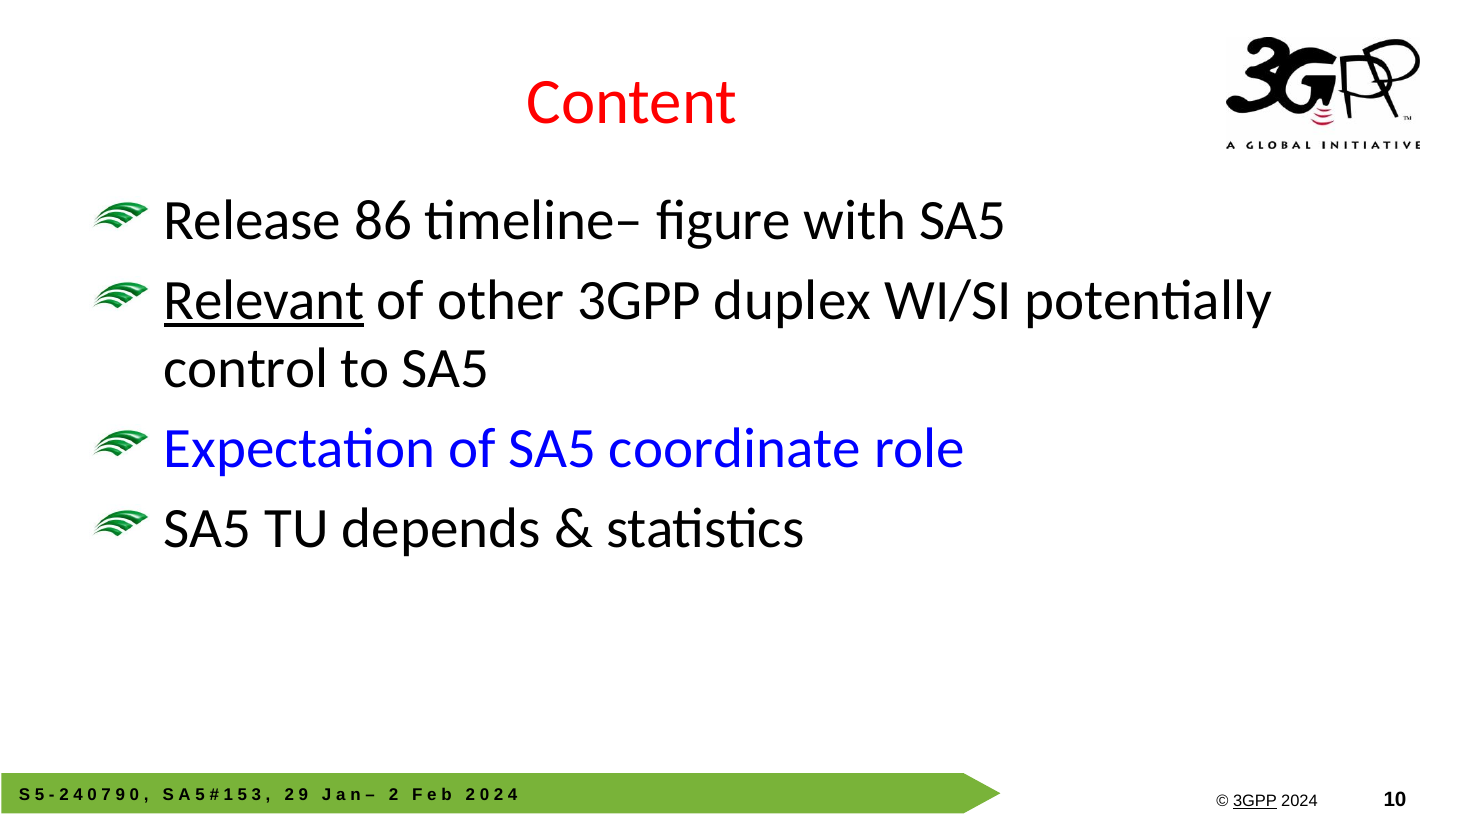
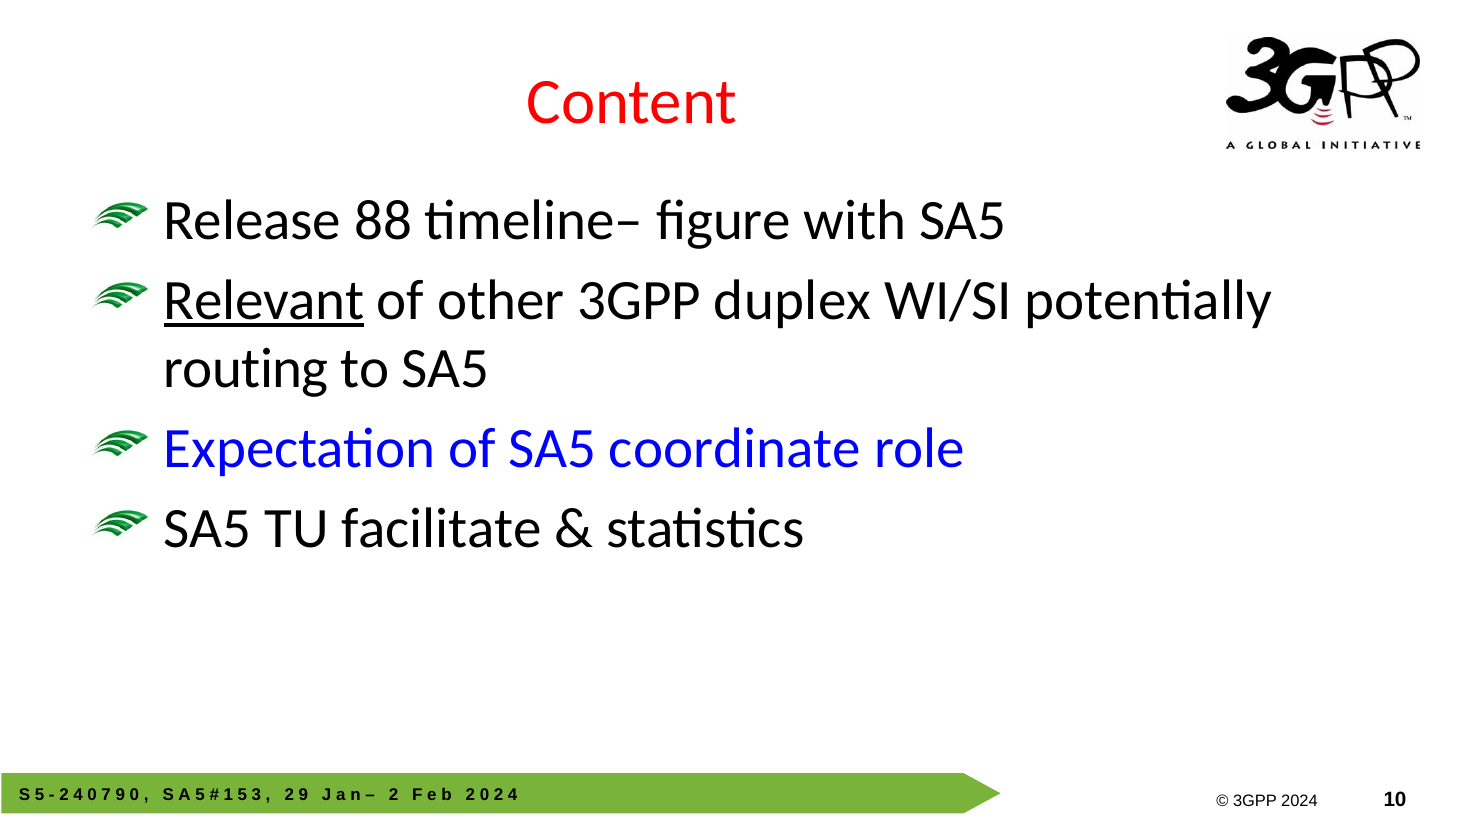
86: 86 -> 88
control: control -> routing
depends: depends -> facilitate
3GPP at (1255, 802) underline: present -> none
